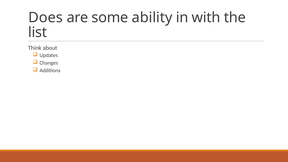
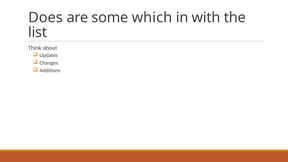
ability: ability -> which
